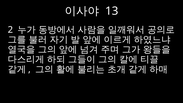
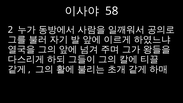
13: 13 -> 58
